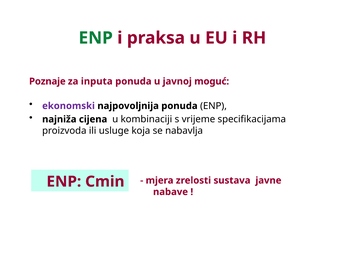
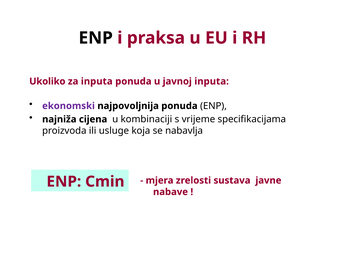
ENP at (96, 38) colour: green -> black
Poznaje: Poznaje -> Ukoliko
javnoj moguć: moguć -> inputa
